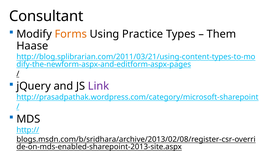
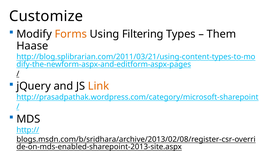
Consultant: Consultant -> Customize
Practice: Practice -> Filtering
Link colour: purple -> orange
